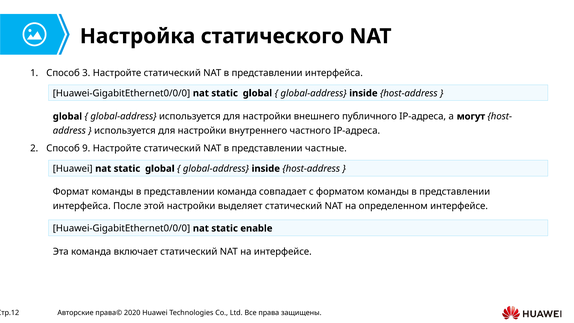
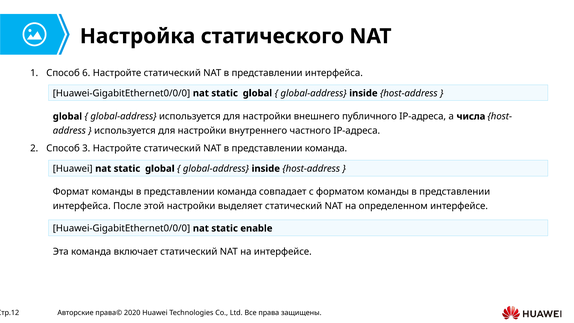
3: 3 -> 6
могут: могут -> числа
9: 9 -> 3
NAT в представлении частные: частные -> команда
